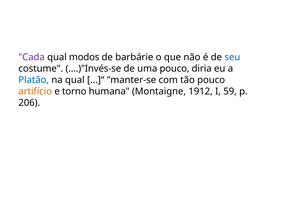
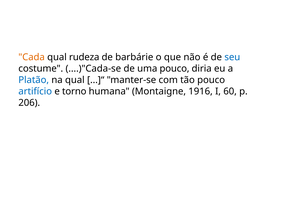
Cada colour: purple -> orange
modos: modos -> rudeza
....)"Invés-se: ....)"Invés-se -> ....)"Cada-se
artifício colour: orange -> blue
1912: 1912 -> 1916
59: 59 -> 60
